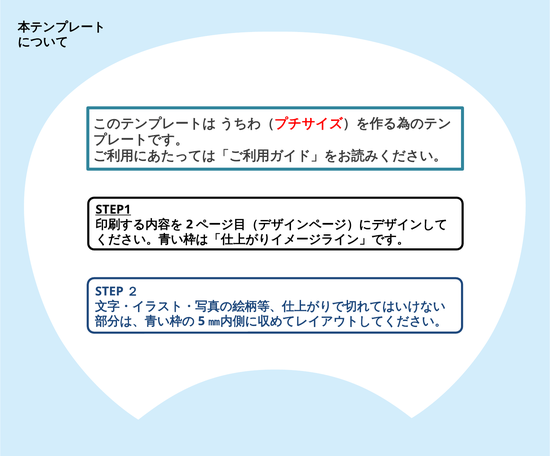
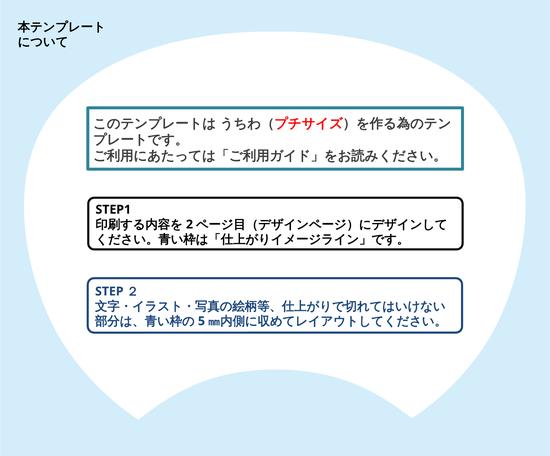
STEP1 underline: present -> none
